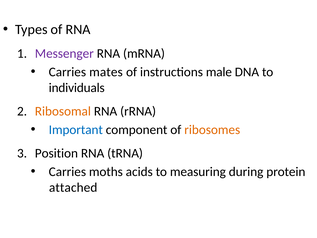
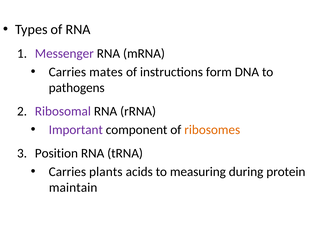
male: male -> form
individuals: individuals -> pathogens
Ribosomal colour: orange -> purple
Important colour: blue -> purple
moths: moths -> plants
attached: attached -> maintain
